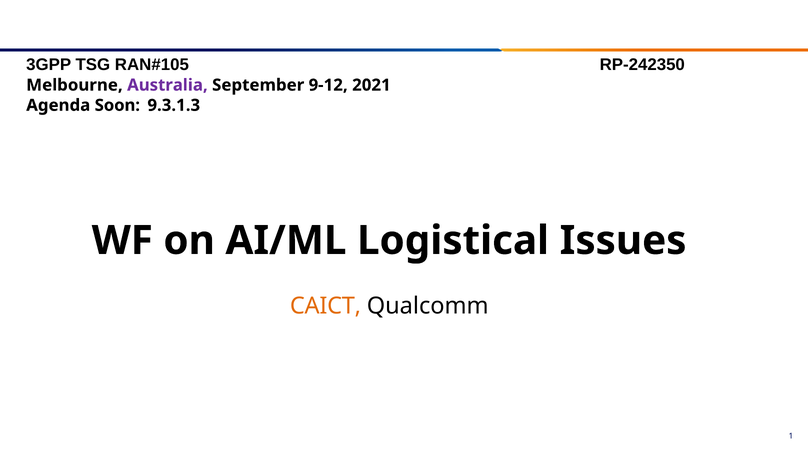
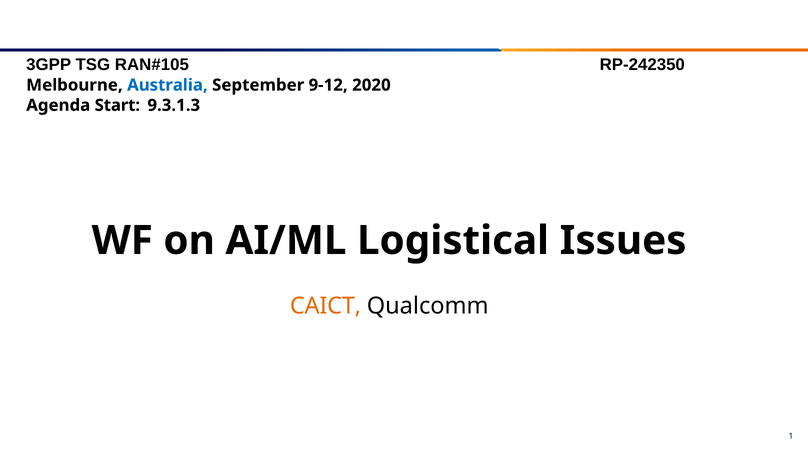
Australia colour: purple -> blue
2021: 2021 -> 2020
Soon: Soon -> Start
